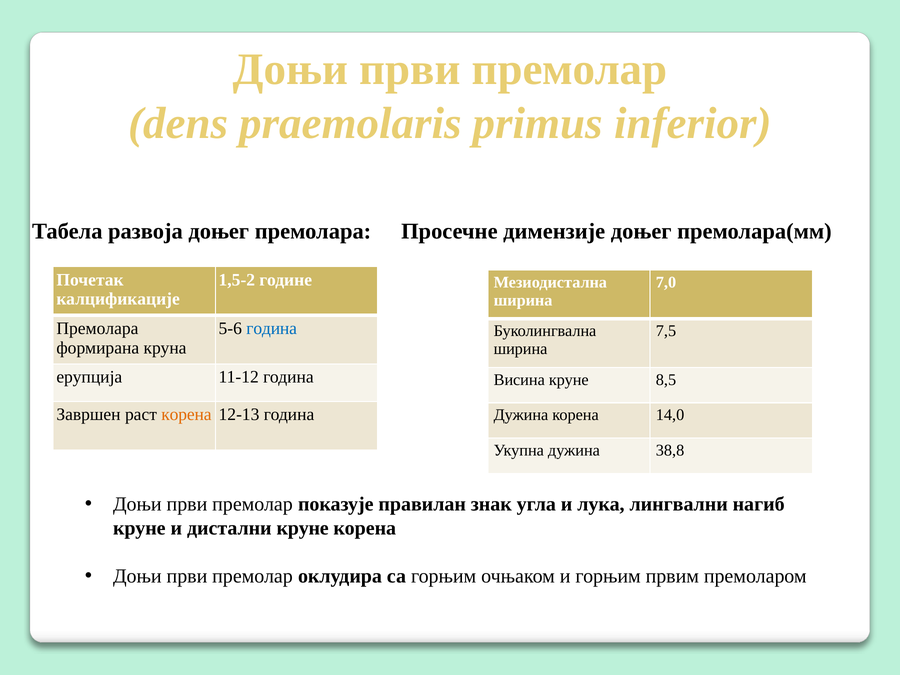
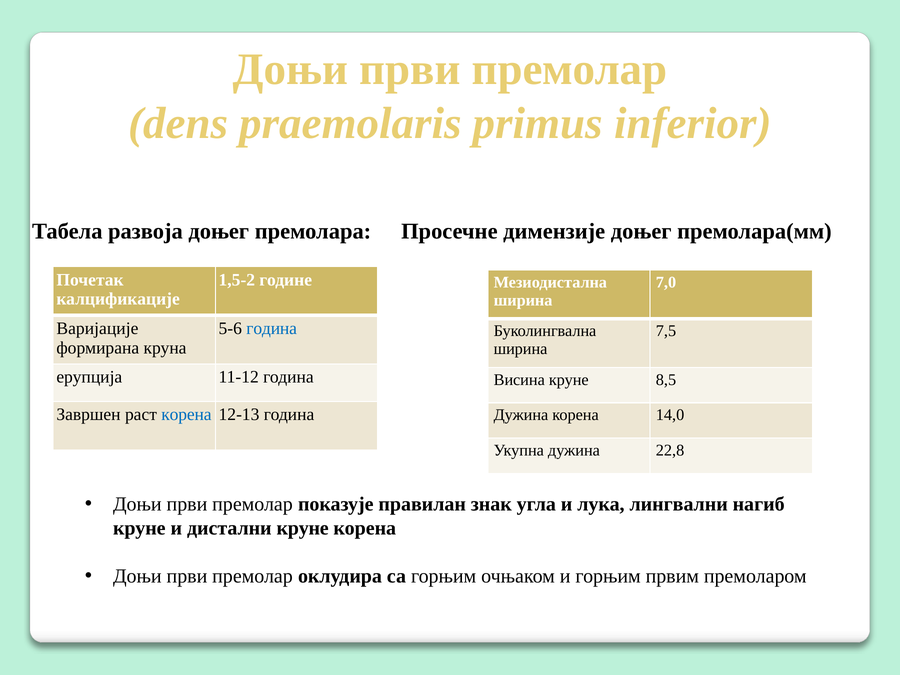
Премолара at (97, 328): Премолара -> Варијације
корена at (186, 414) colour: orange -> blue
38,8: 38,8 -> 22,8
